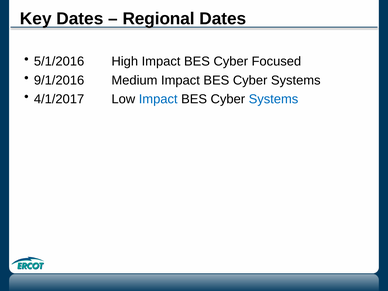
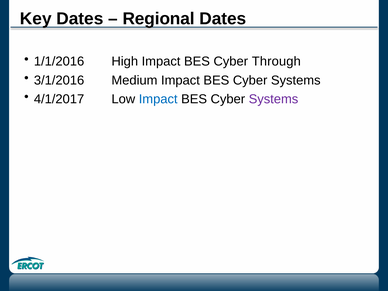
5/1/2016: 5/1/2016 -> 1/1/2016
Focused: Focused -> Through
9/1/2016: 9/1/2016 -> 3/1/2016
Systems at (273, 99) colour: blue -> purple
